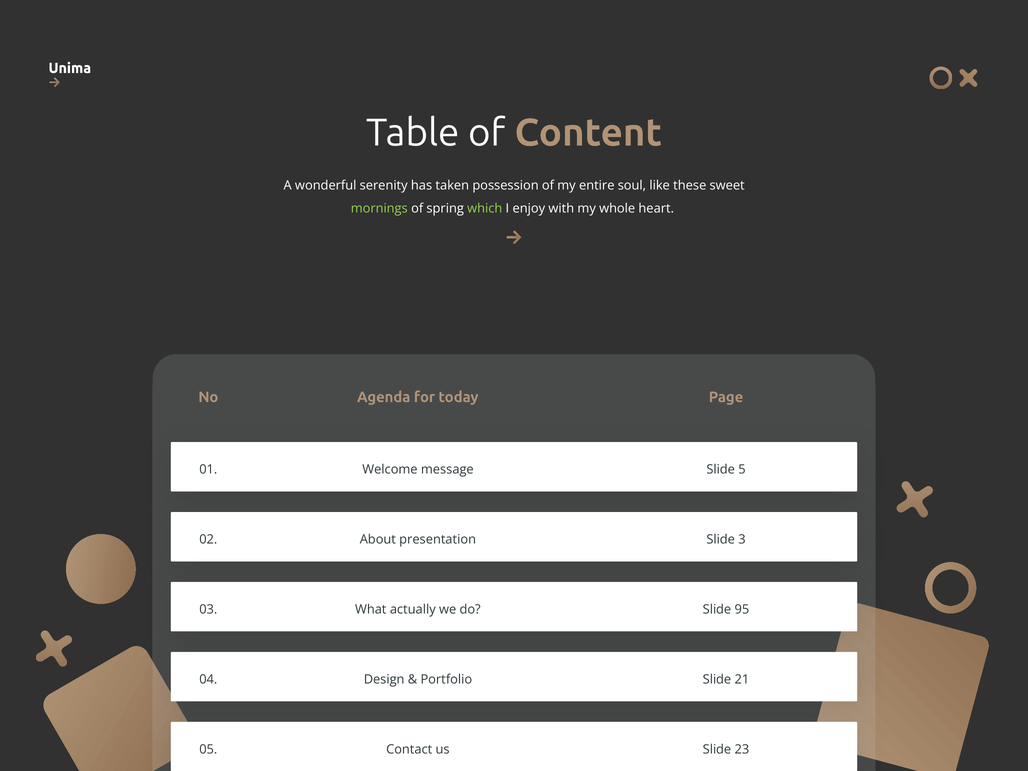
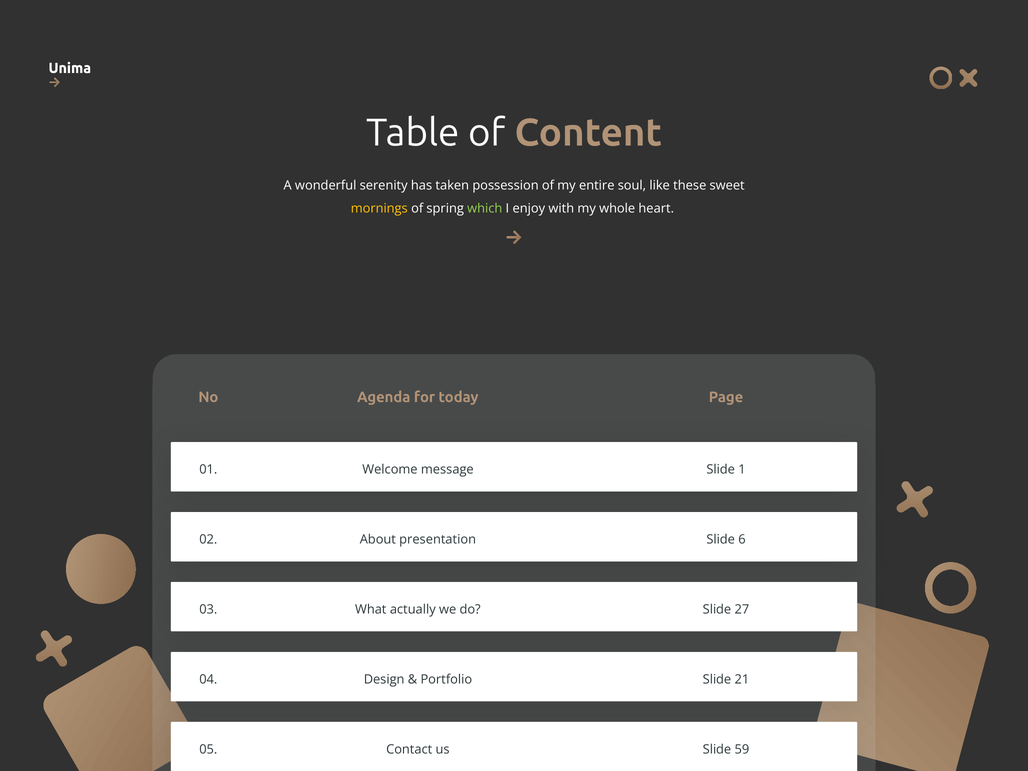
mornings colour: light green -> yellow
5: 5 -> 1
3: 3 -> 6
95: 95 -> 27
23: 23 -> 59
